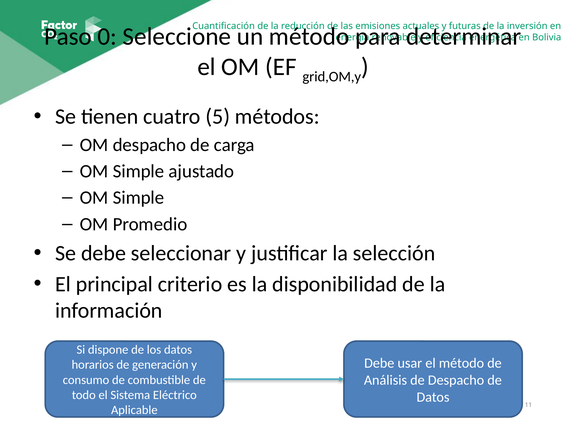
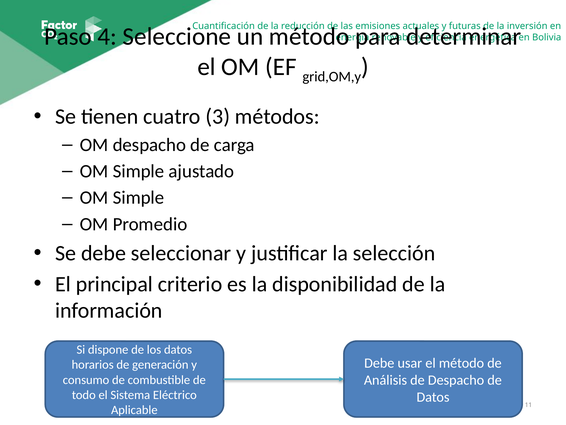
0: 0 -> 4
5: 5 -> 3
